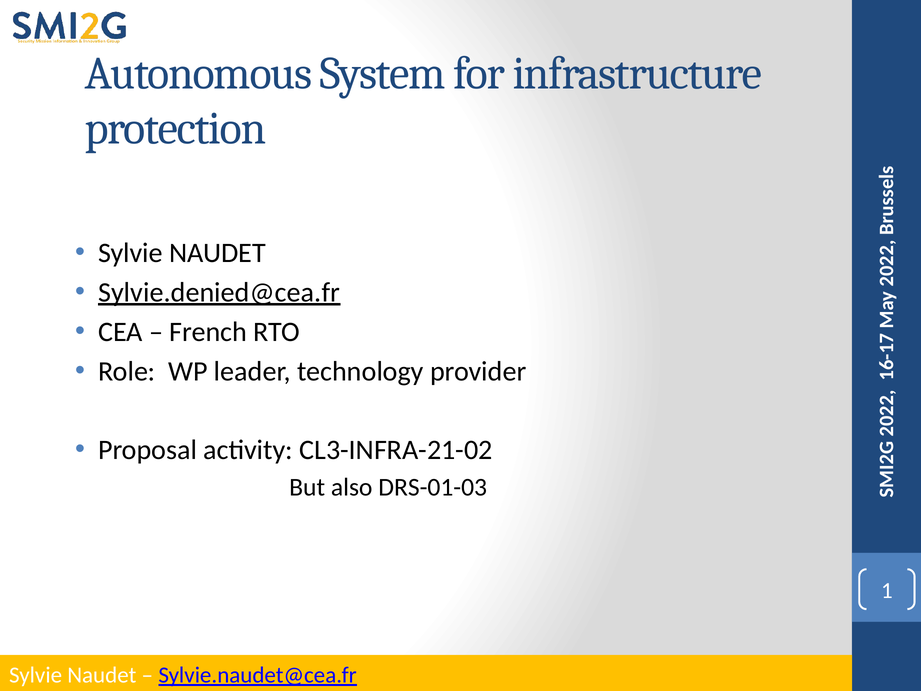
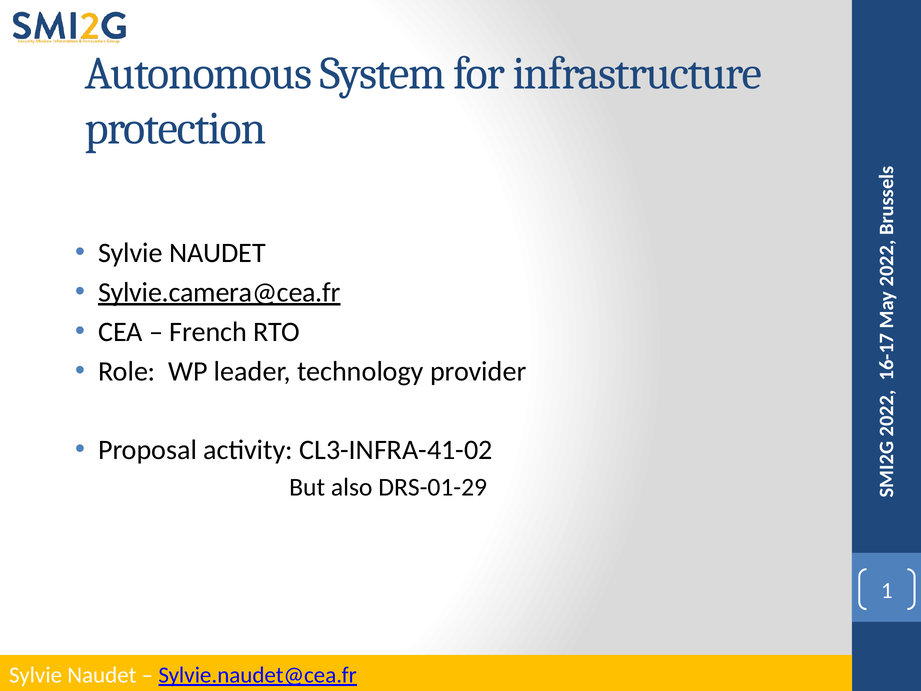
Sylvie.denied@cea.fr: Sylvie.denied@cea.fr -> Sylvie.camera@cea.fr
CL3-INFRA-21-02: CL3-INFRA-21-02 -> CL3-INFRA-41-02
DRS-01-03: DRS-01-03 -> DRS-01-29
